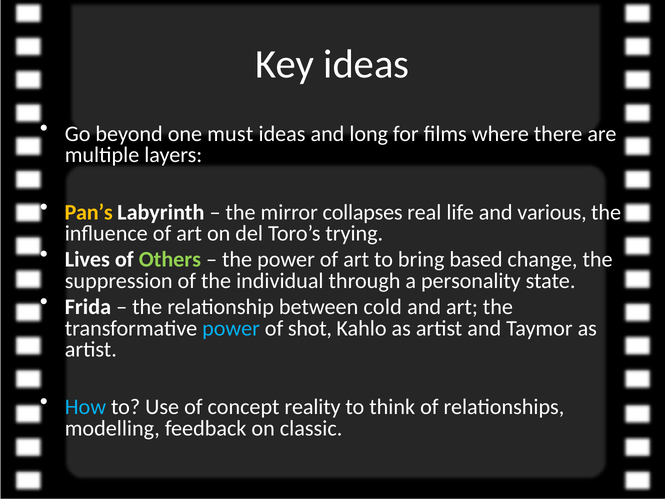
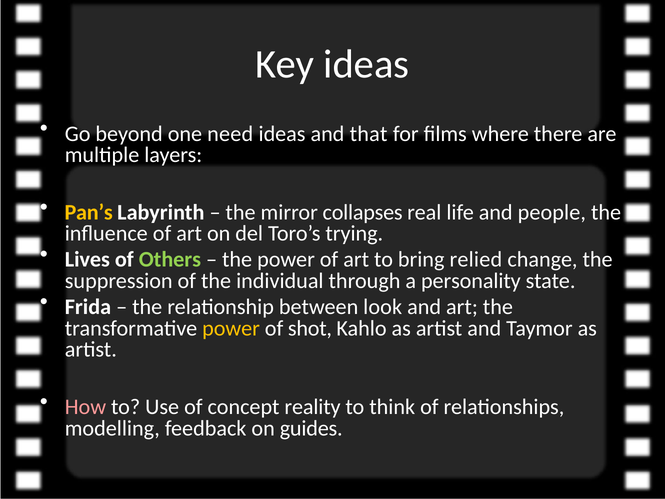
must: must -> need
long: long -> that
various: various -> people
based: based -> relied
cold: cold -> look
power at (231, 328) colour: light blue -> yellow
How colour: light blue -> pink
classic: classic -> guides
